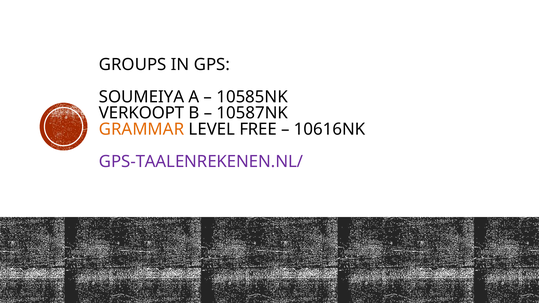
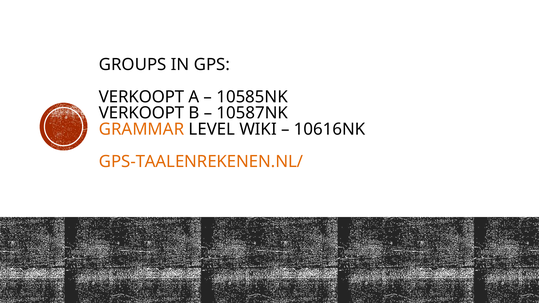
SOUMEIYA at (142, 97): SOUMEIYA -> VERKOOPT
FREE: FREE -> WIKI
GPS-TAALENREKENEN.NL/ colour: purple -> orange
